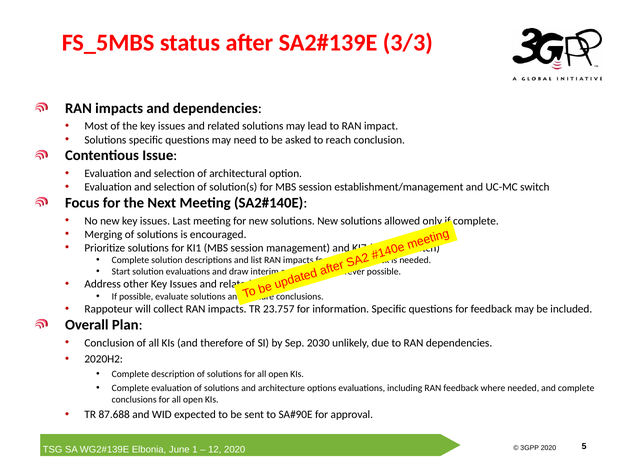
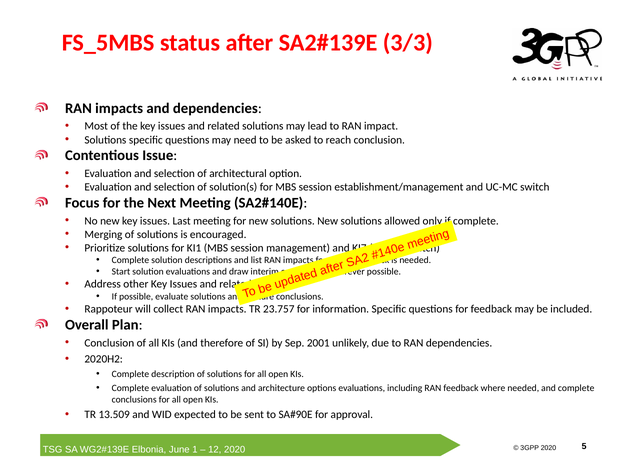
2030: 2030 -> 2001
87.688: 87.688 -> 13.509
